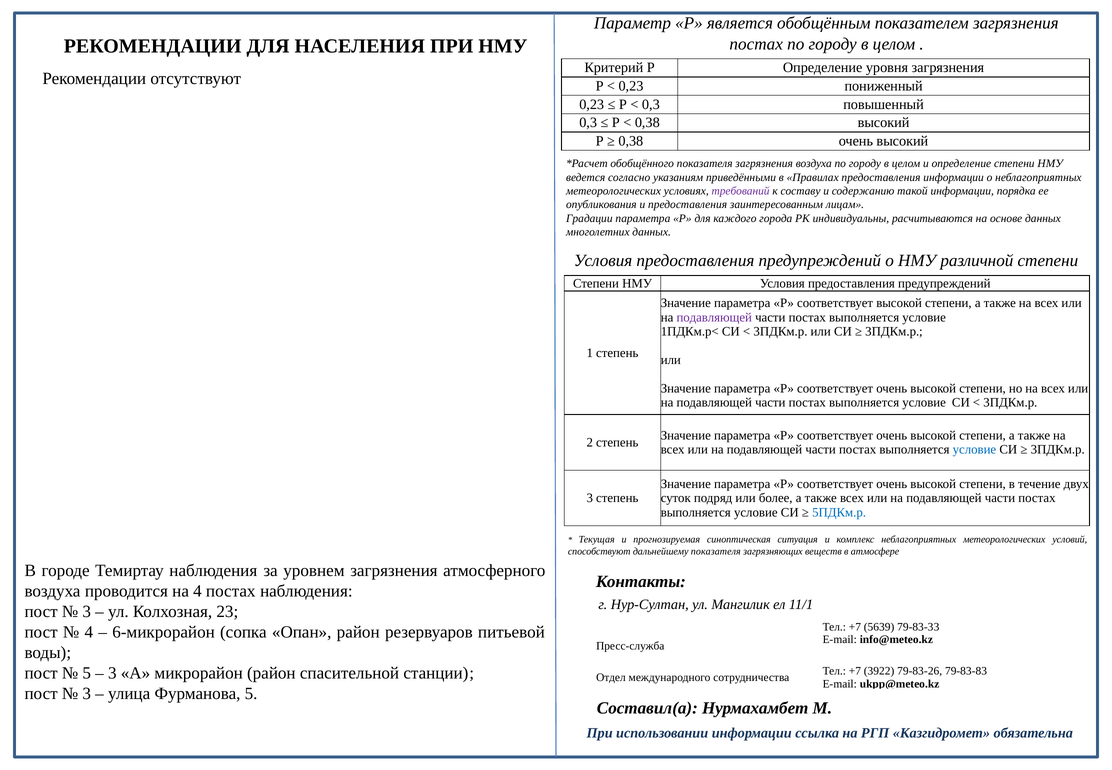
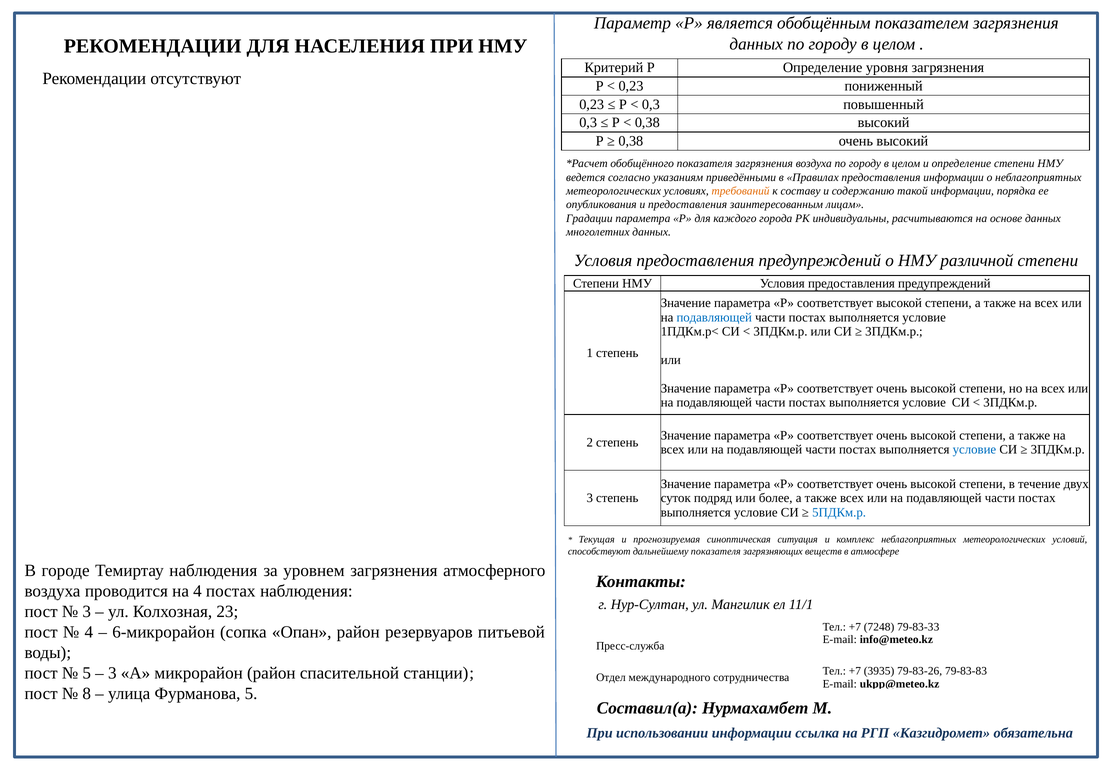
постах at (756, 44): постах -> данных
требований colour: purple -> orange
подавляющей at (714, 317) colour: purple -> blue
5639: 5639 -> 7248
3922: 3922 -> 3935
3 at (87, 693): 3 -> 8
